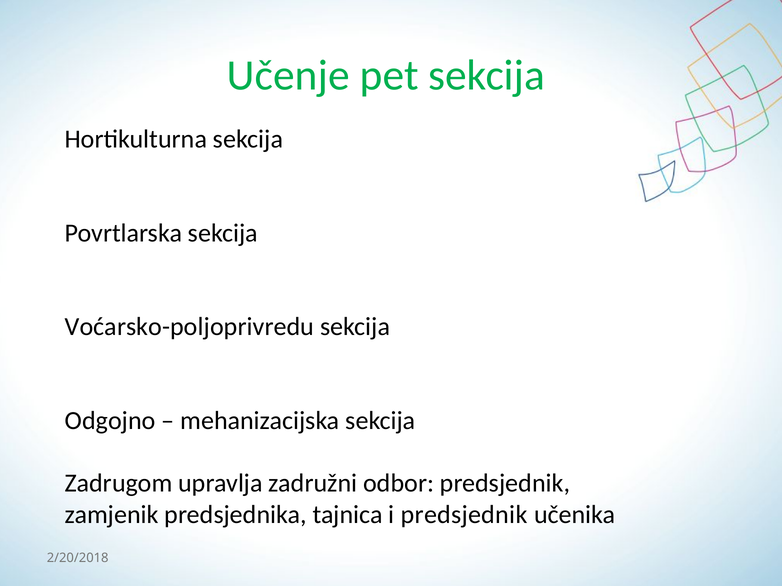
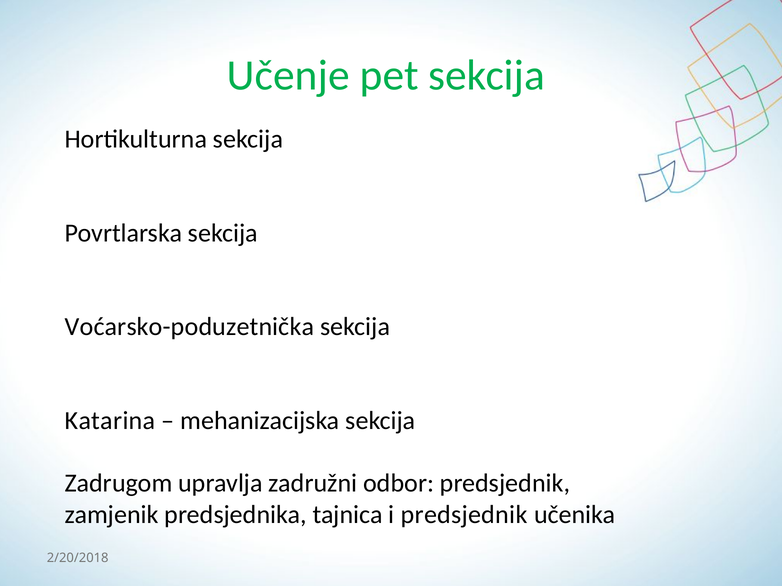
Voćarsko-poljoprivredu: Voćarsko-poljoprivredu -> Voćarsko-poduzetnička
Odgojno: Odgojno -> Katarina
